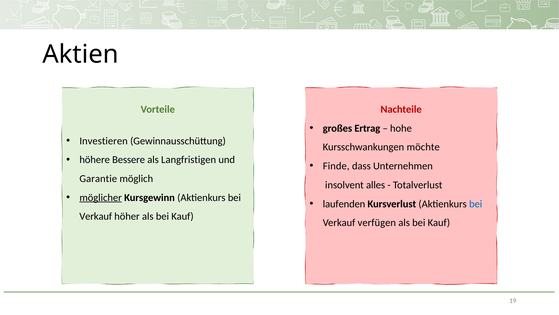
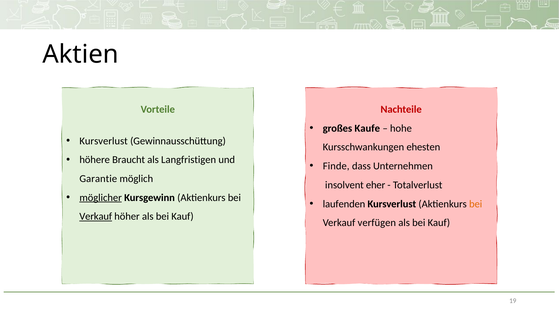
Ertrag: Ertrag -> Kaufe
Investieren at (104, 141): Investieren -> Kursverlust
möchte: möchte -> ehesten
Bessere: Bessere -> Braucht
alles: alles -> eher
bei at (476, 204) colour: blue -> orange
Verkauf at (96, 216) underline: none -> present
